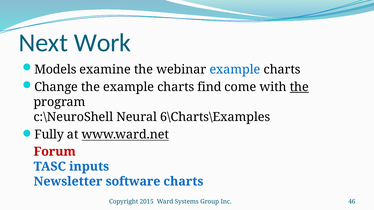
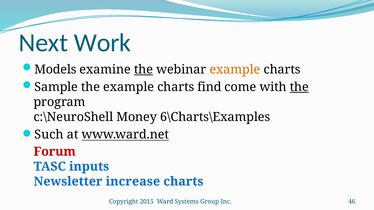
the at (144, 70) underline: none -> present
example at (235, 70) colour: blue -> orange
Change: Change -> Sample
Neural: Neural -> Money
Fully: Fully -> Such
software: software -> increase
